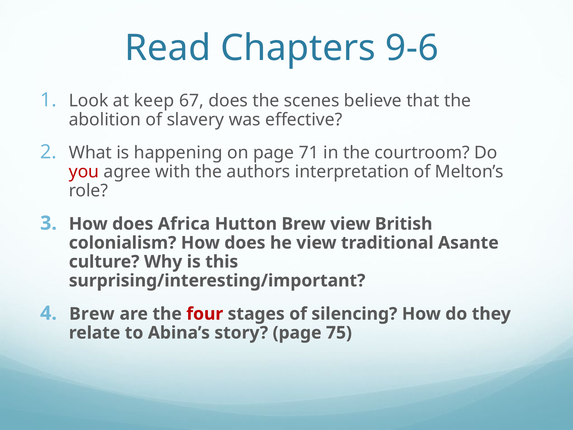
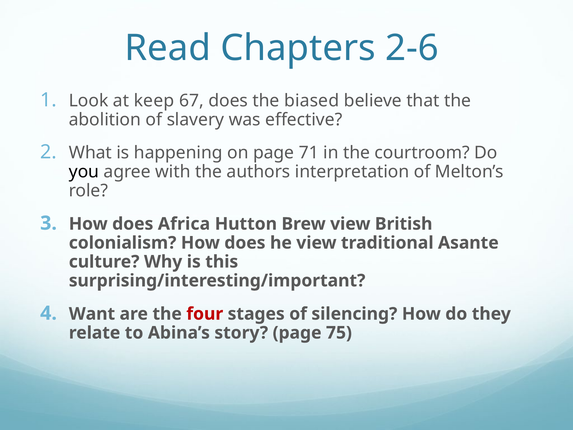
9-6: 9-6 -> 2-6
scenes: scenes -> biased
you colour: red -> black
Brew at (92, 314): Brew -> Want
